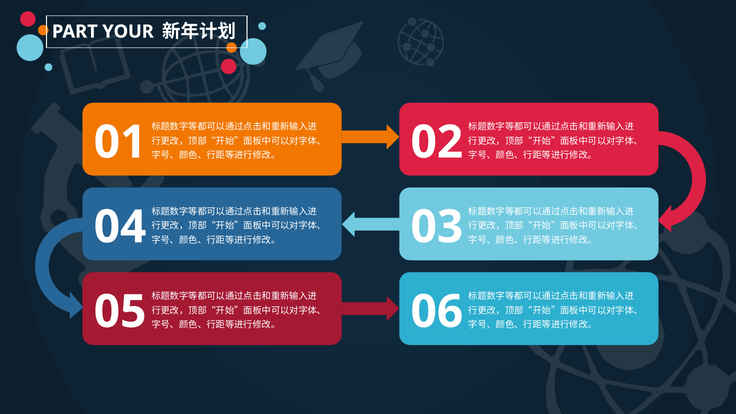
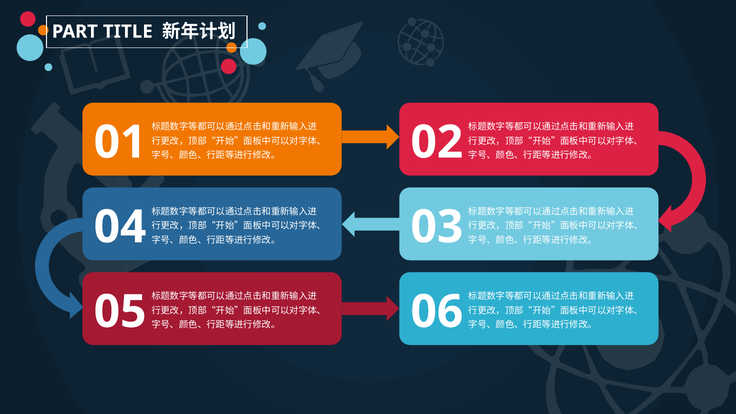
YOUR: YOUR -> TITLE
